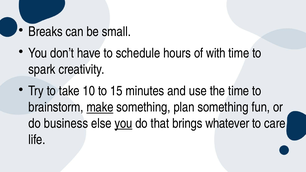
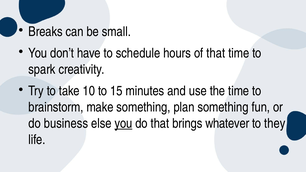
of with: with -> that
make underline: present -> none
care: care -> they
